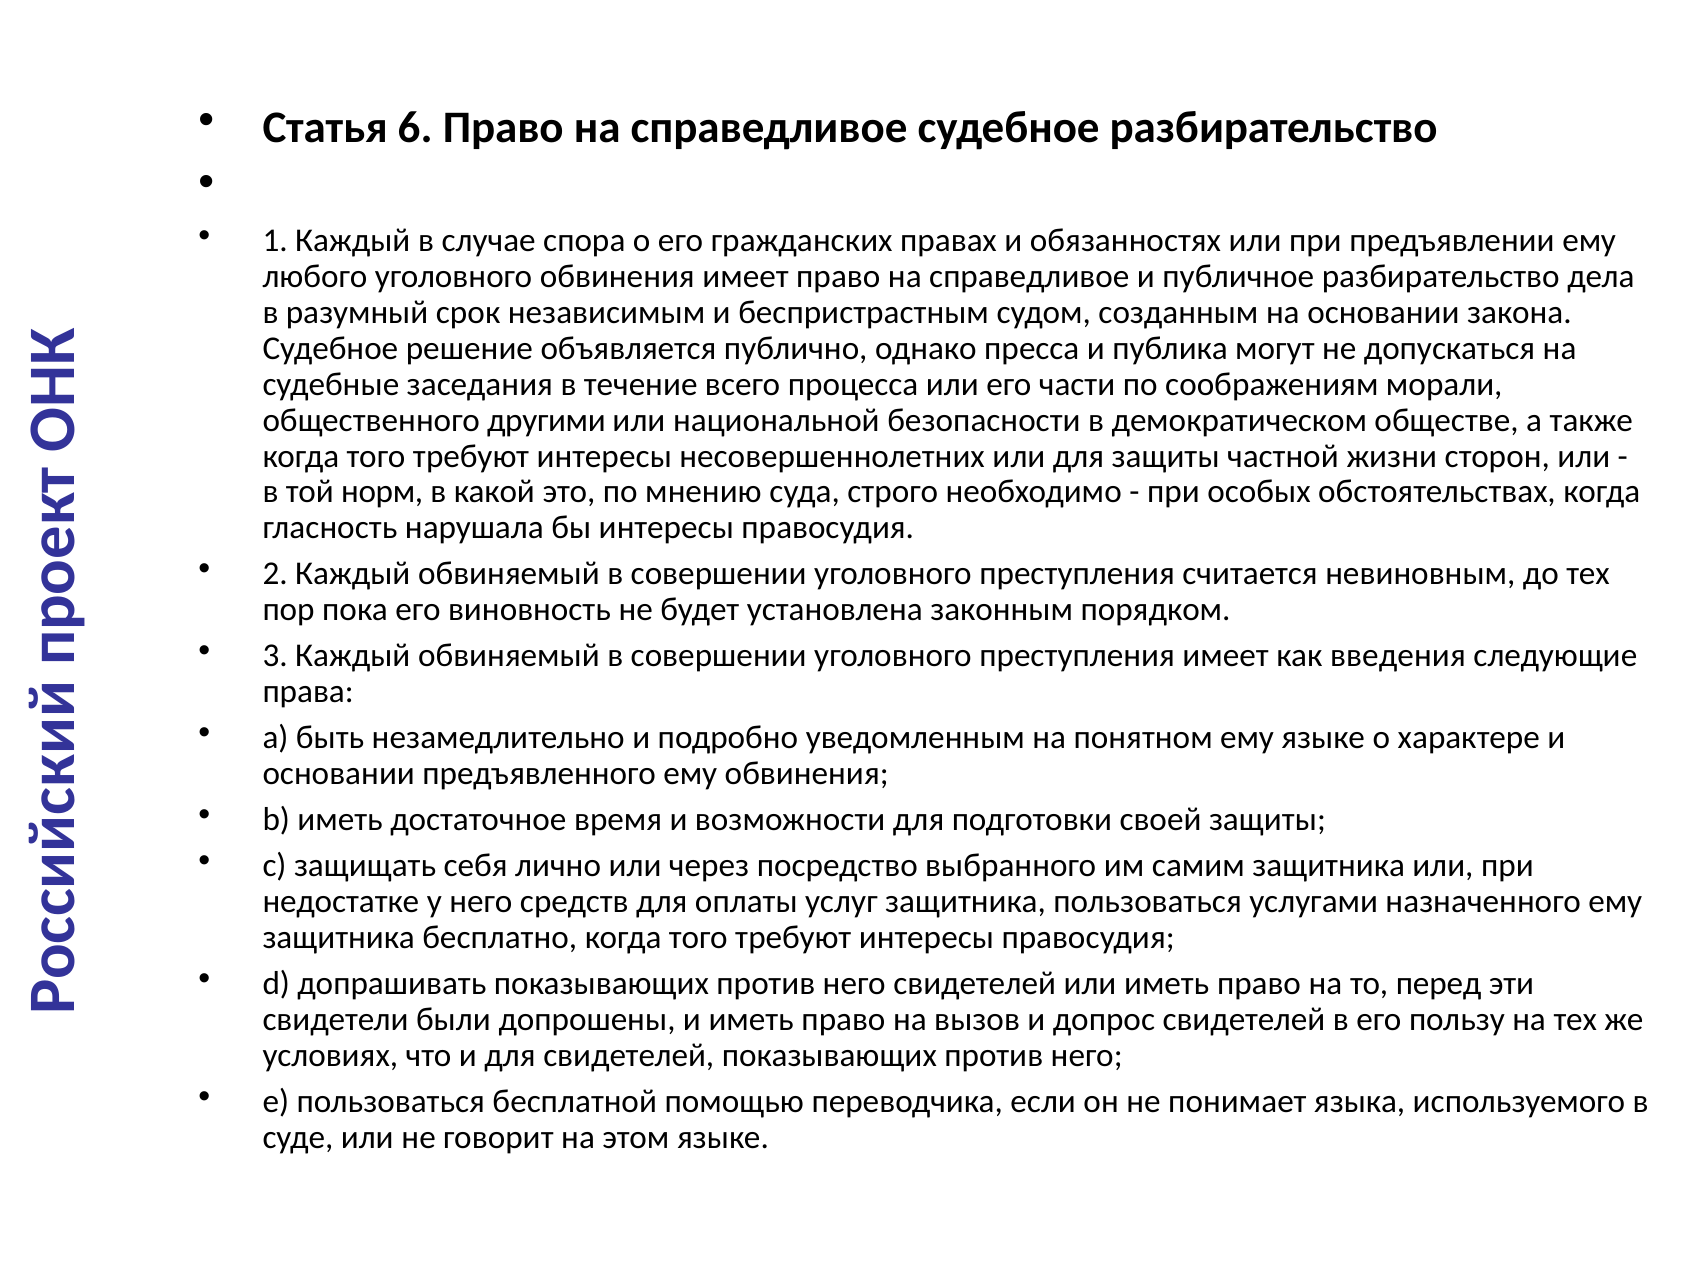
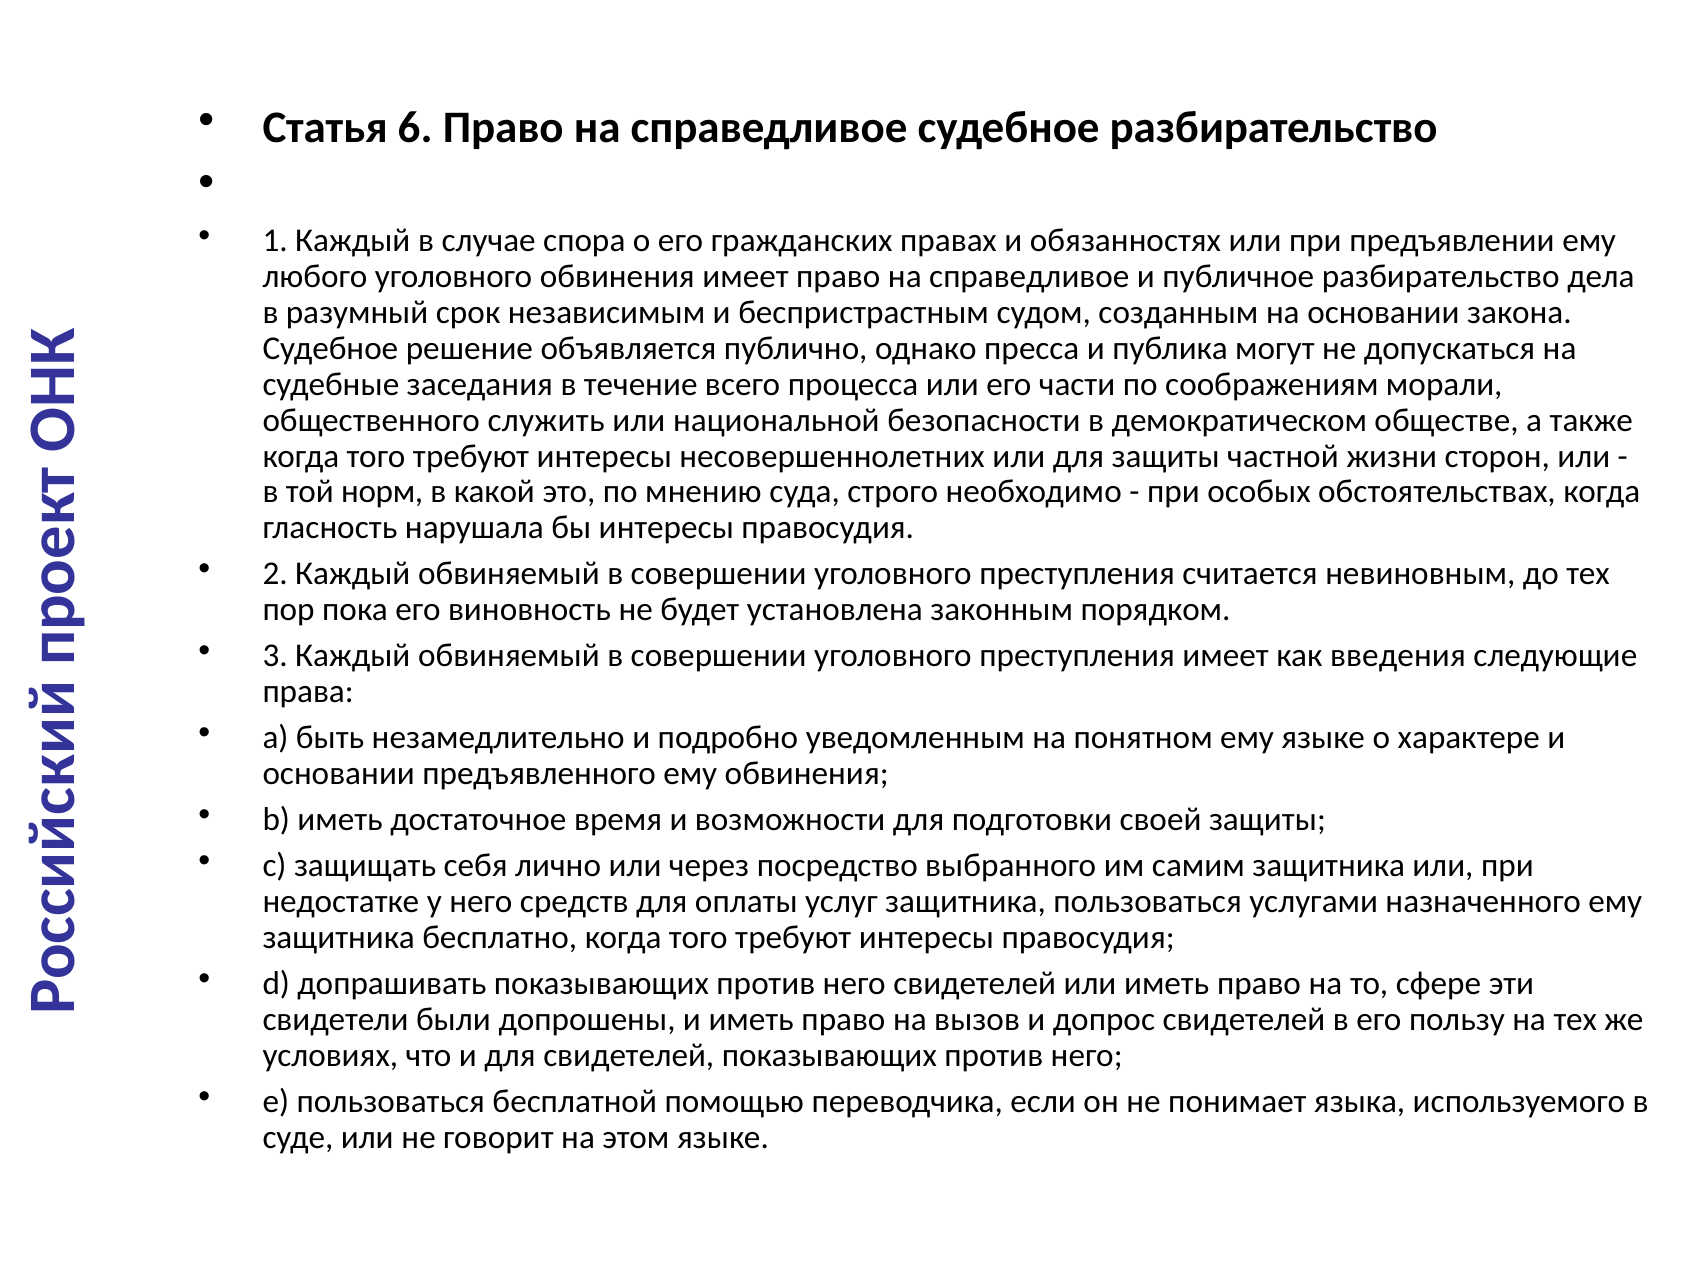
другими: другими -> служить
перед: перед -> сфере
